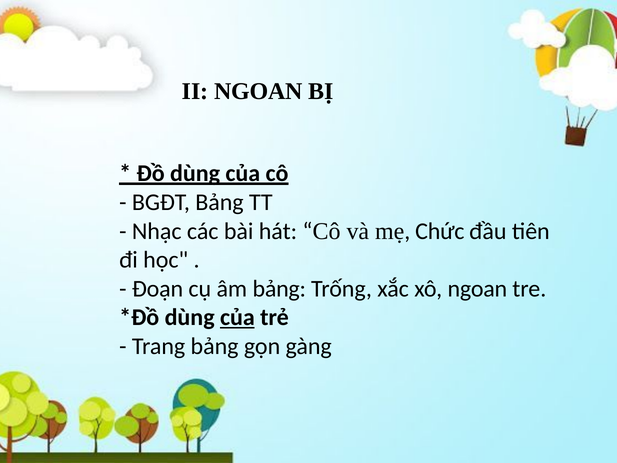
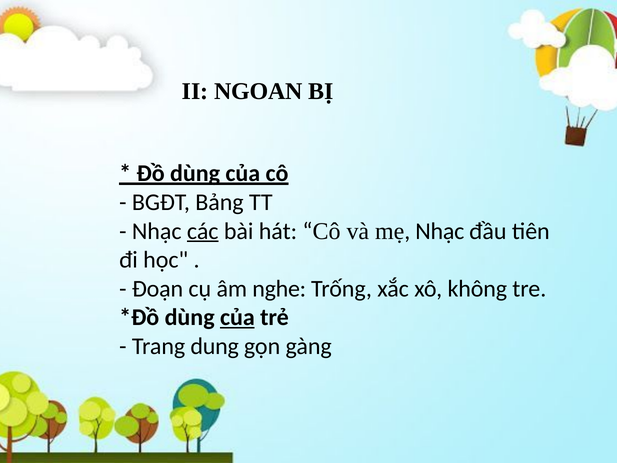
các underline: none -> present
mẹ Chức: Chức -> Nhạc
âm bảng: bảng -> nghe
xô ngoan: ngoan -> không
Trang bảng: bảng -> dung
